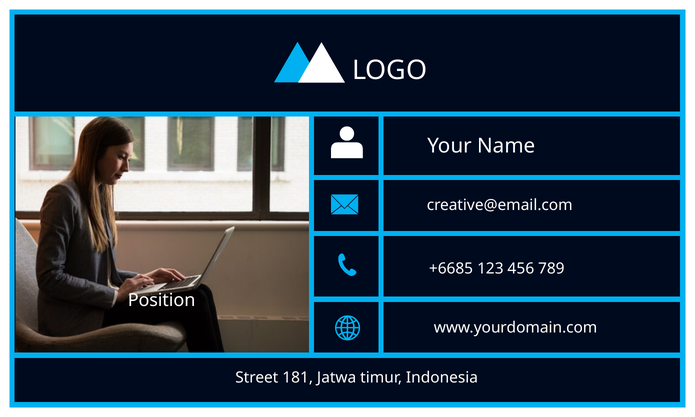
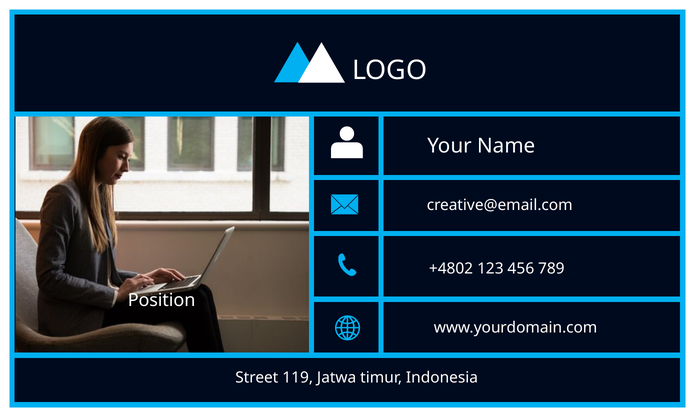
+6685: +6685 -> +4802
181: 181 -> 119
